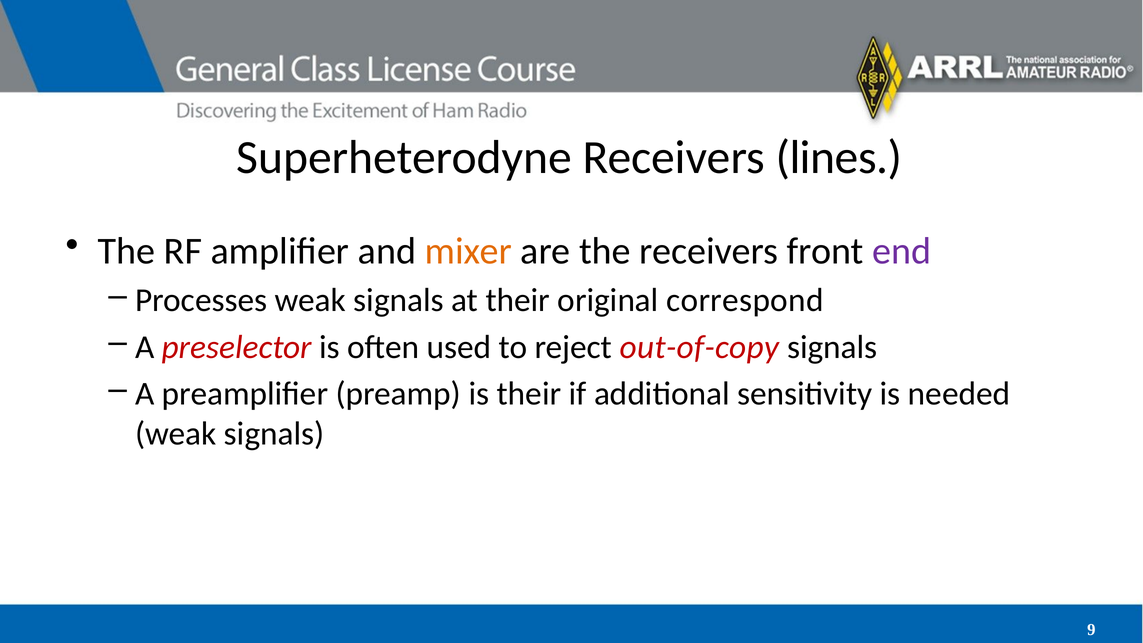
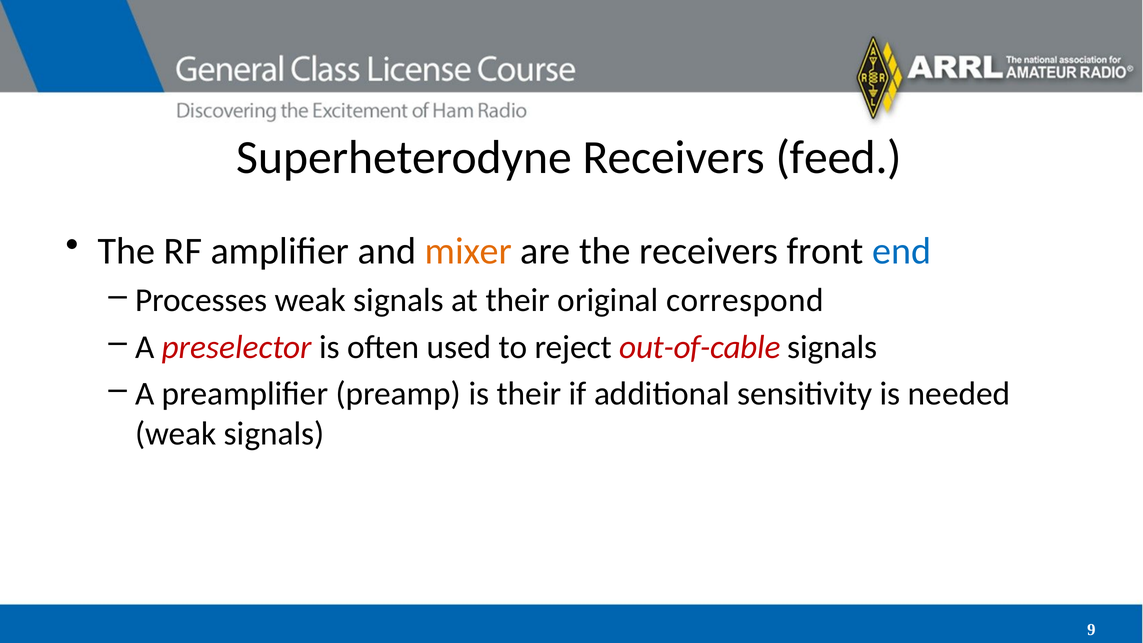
lines: lines -> feed
end colour: purple -> blue
out-of-copy: out-of-copy -> out-of-cable
